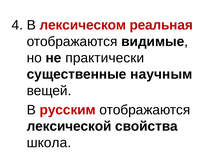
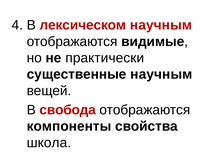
лексическом реальная: реальная -> научным
русским: русским -> свобода
лексической: лексической -> компоненты
